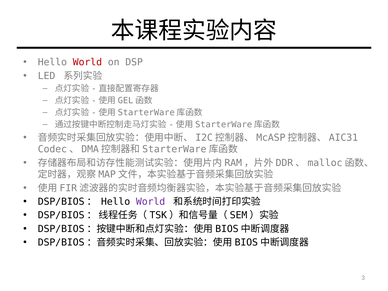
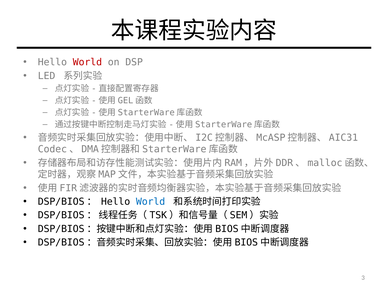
World at (151, 202) colour: purple -> blue
